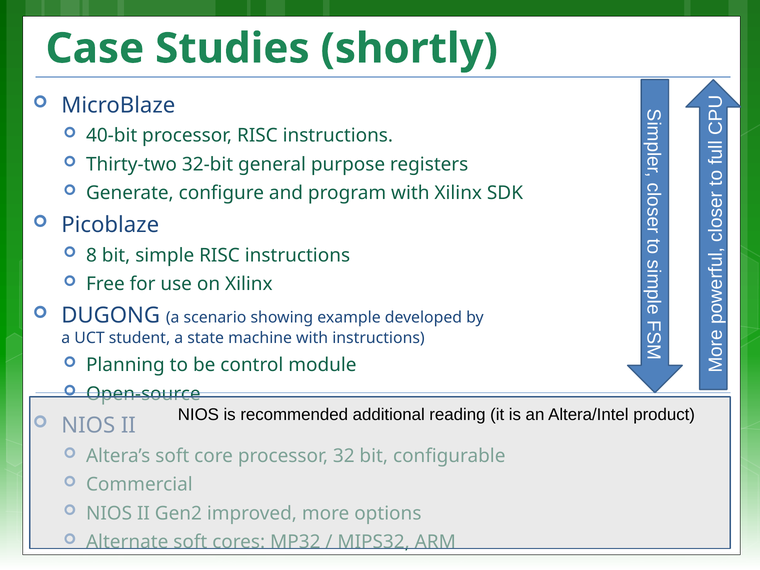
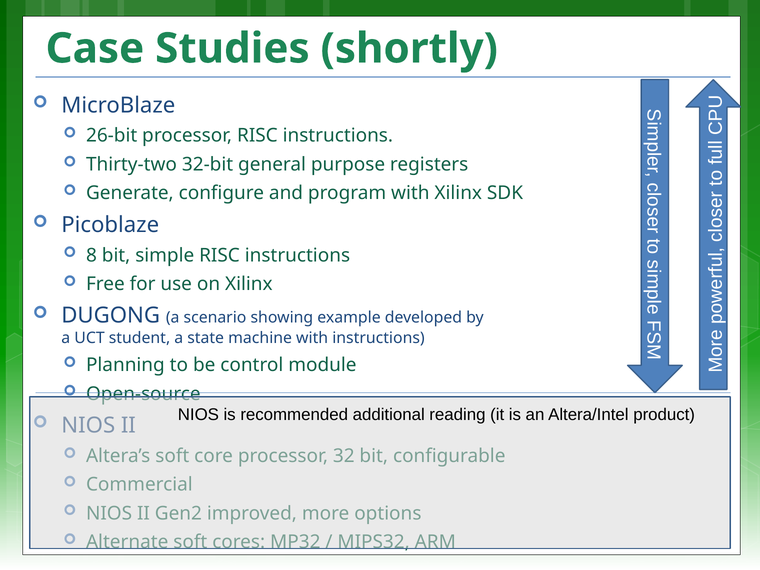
40-bit: 40-bit -> 26-bit
